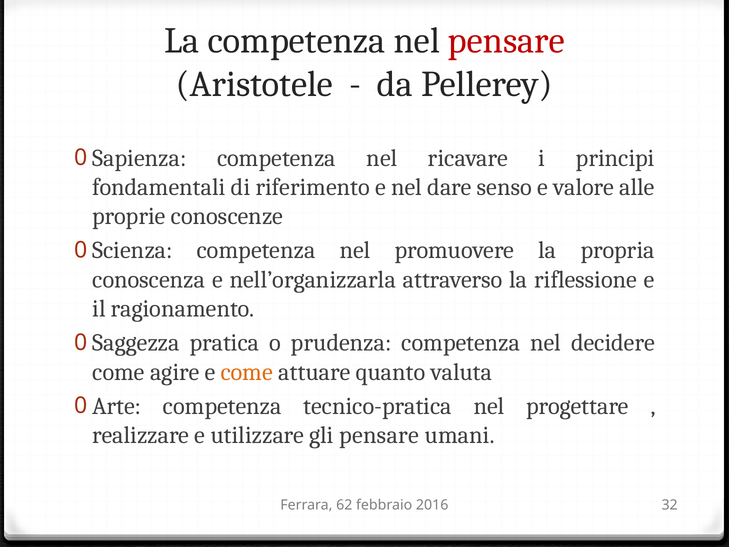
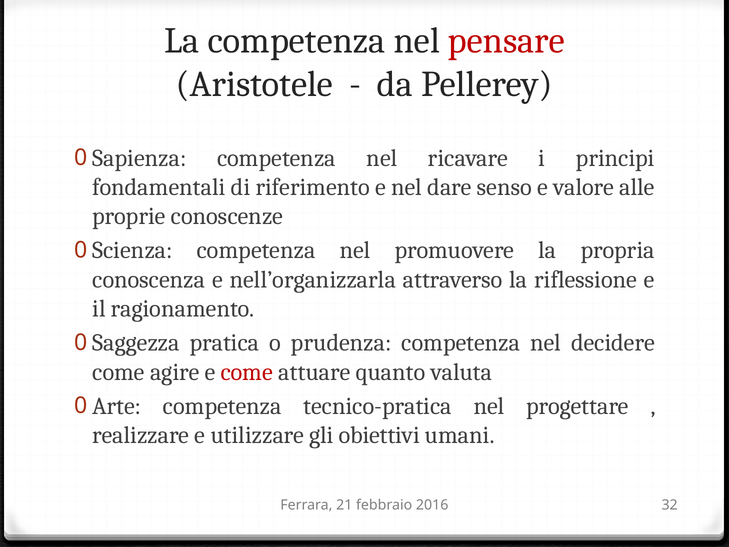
come at (247, 372) colour: orange -> red
gli pensare: pensare -> obiettivi
62: 62 -> 21
